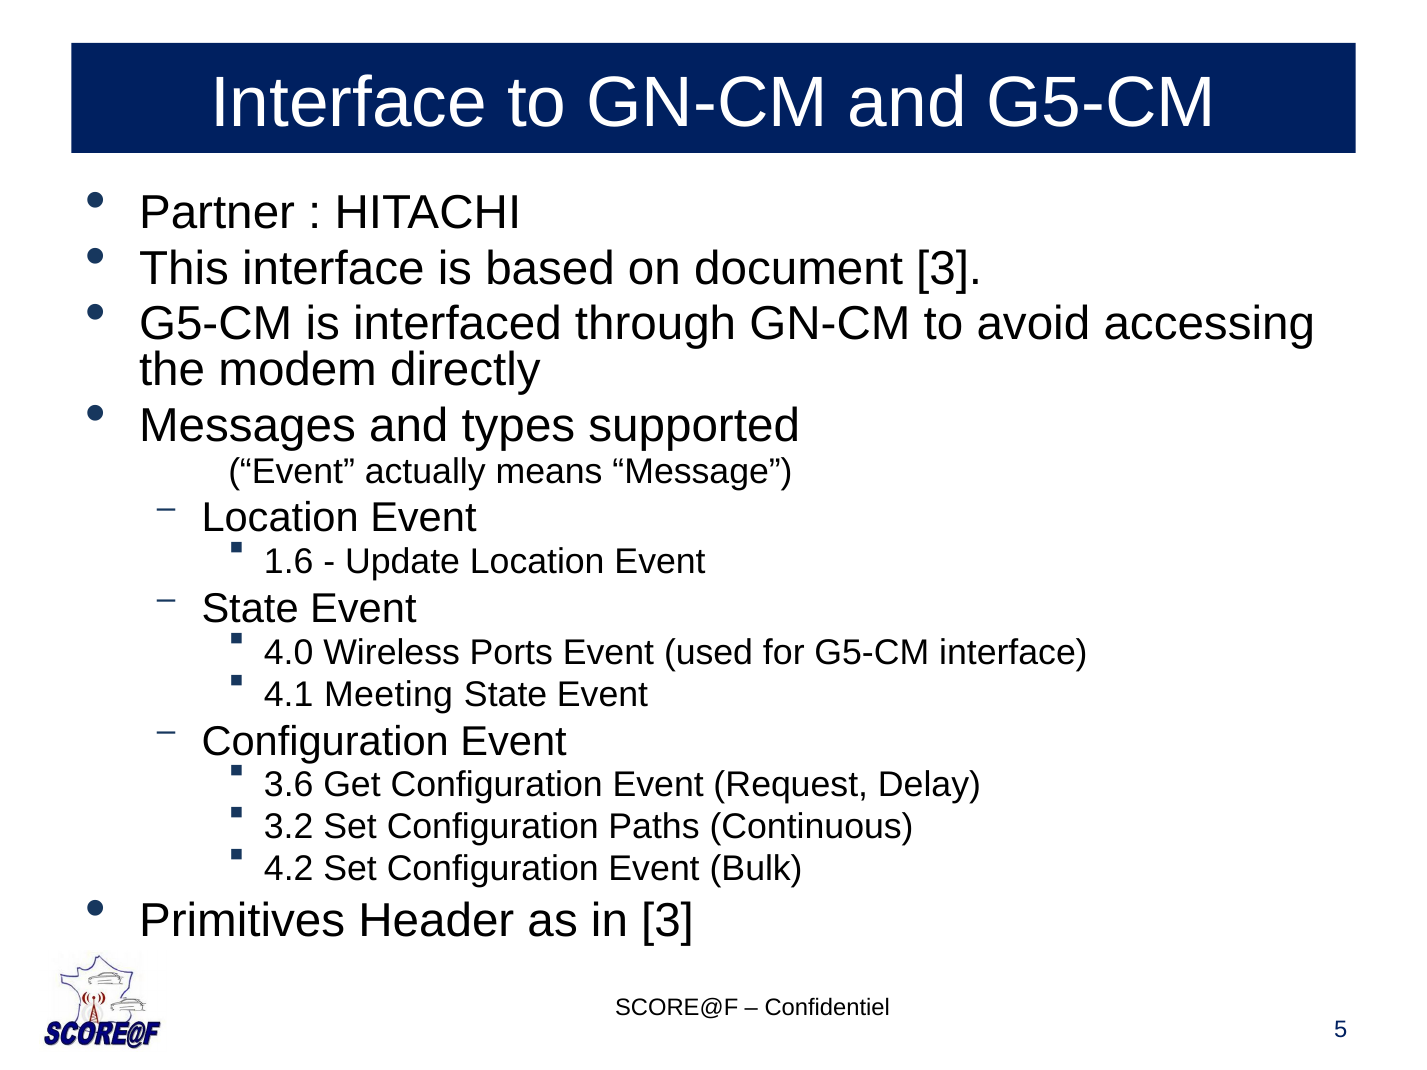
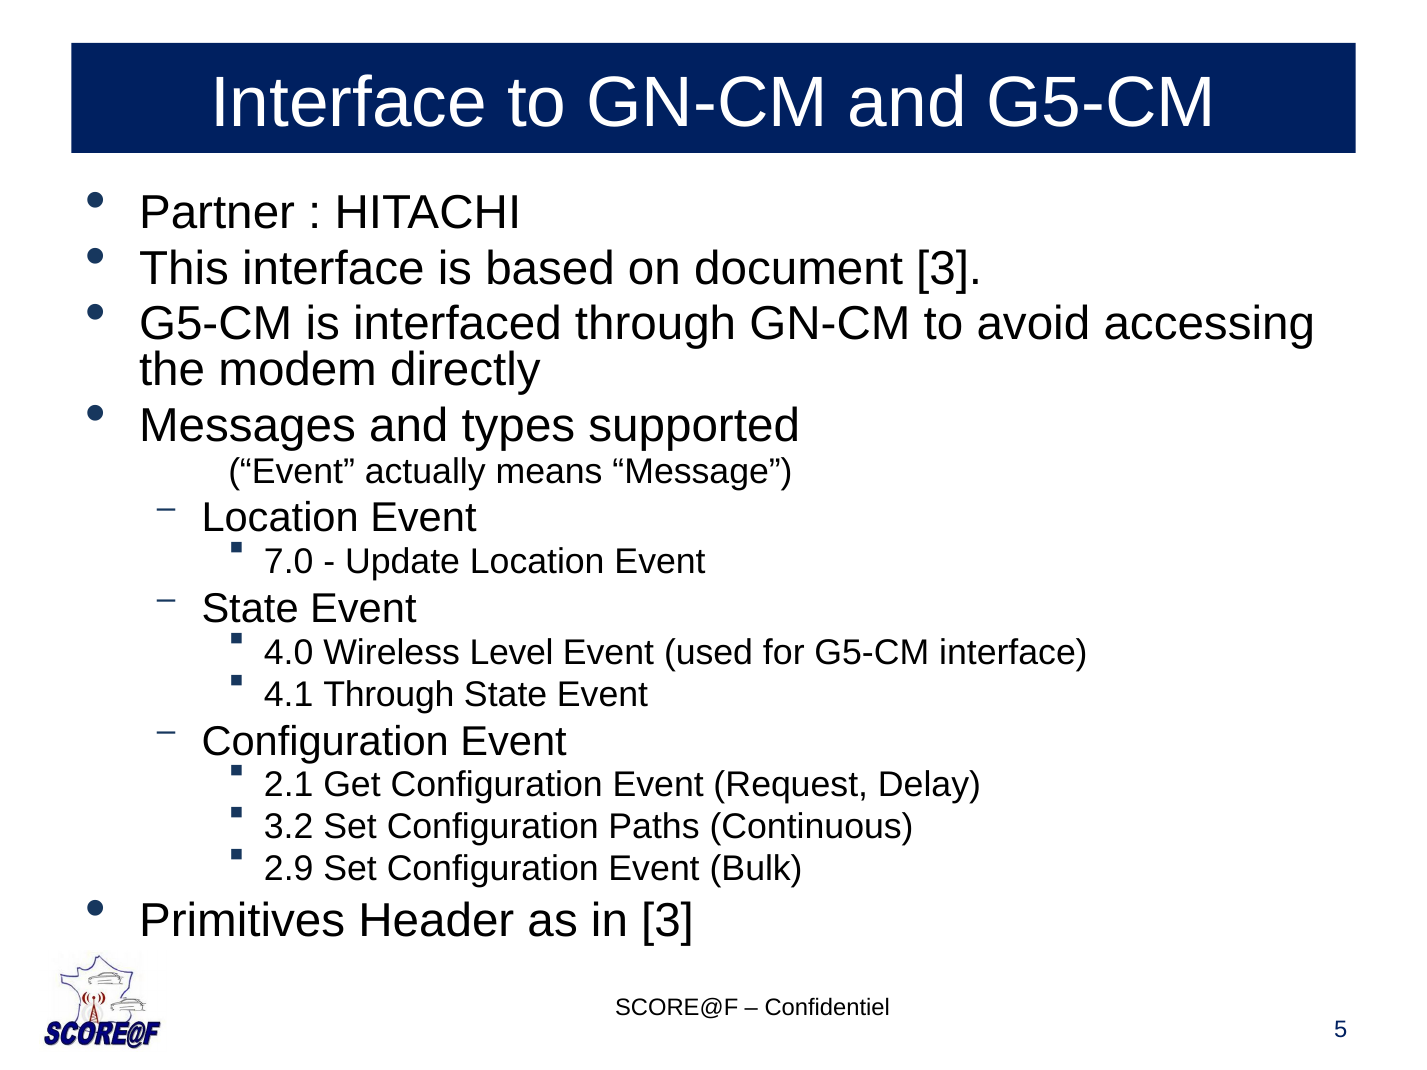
1.6: 1.6 -> 7.0
Ports: Ports -> Level
4.1 Meeting: Meeting -> Through
3.6: 3.6 -> 2.1
4.2: 4.2 -> 2.9
